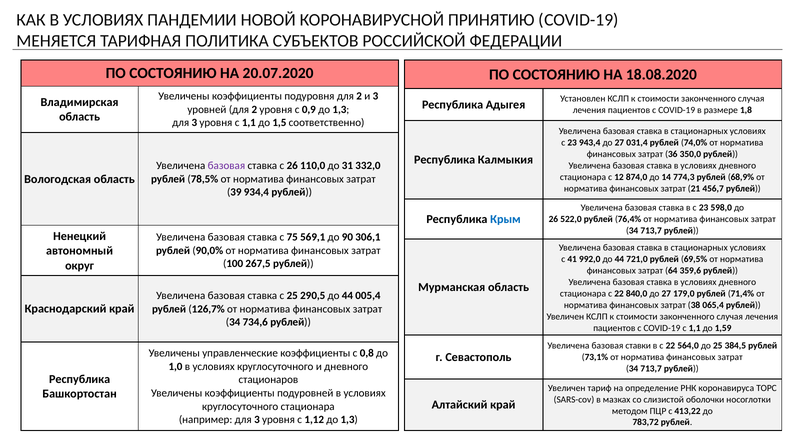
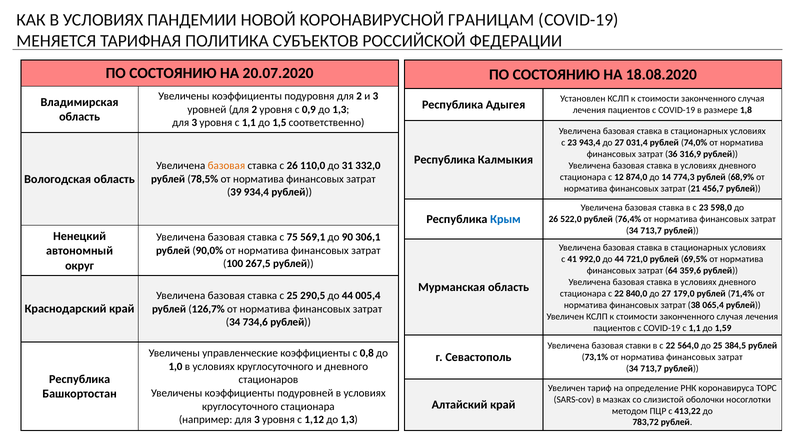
ПРИНЯТИЮ: ПРИНЯТИЮ -> ГРАНИЦАМ
350,0: 350,0 -> 316,9
базовая at (226, 166) colour: purple -> orange
